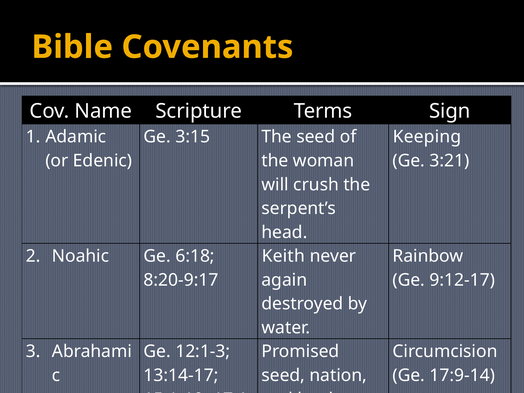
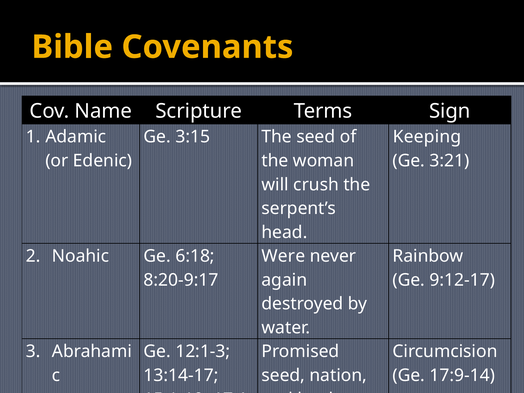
Keith: Keith -> Were
